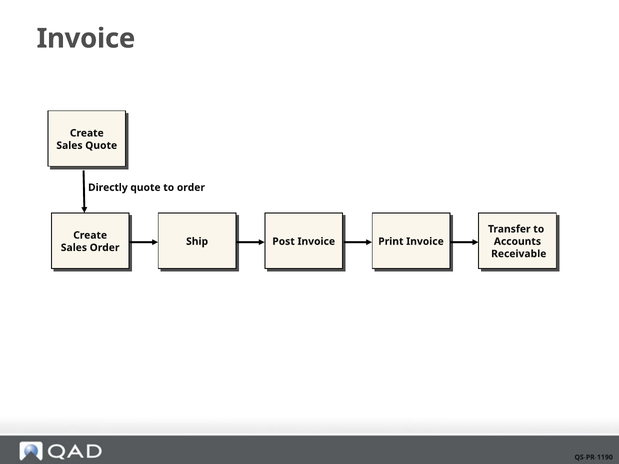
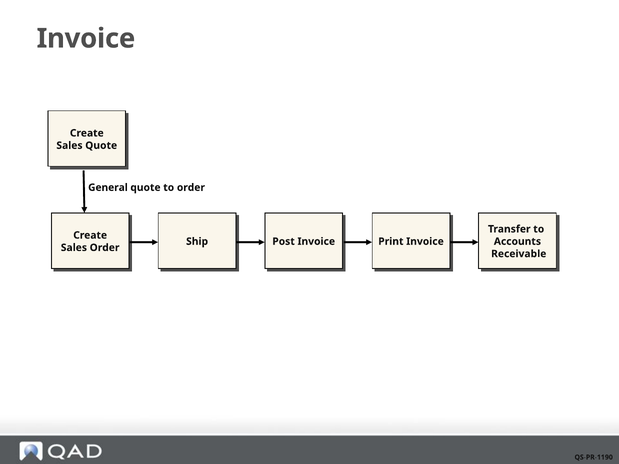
Directly: Directly -> General
